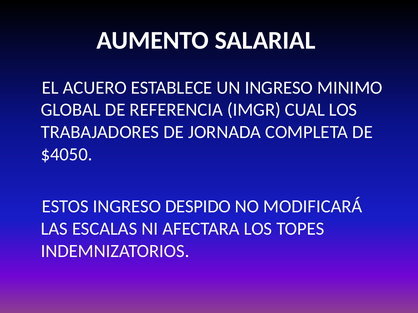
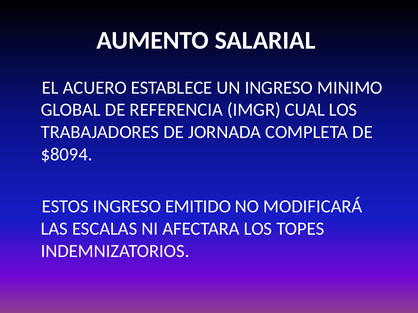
$4050: $4050 -> $8094
DESPIDO: DESPIDO -> EMITIDO
